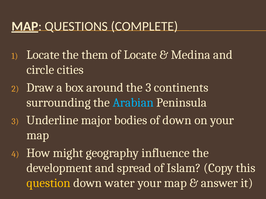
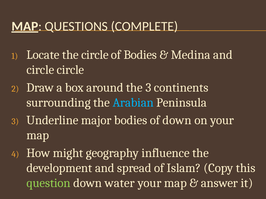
the them: them -> circle
of Locate: Locate -> Bodies
circle cities: cities -> circle
question colour: yellow -> light green
